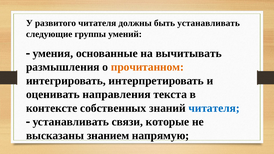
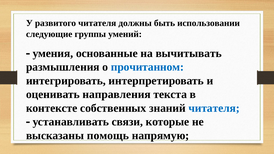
быть устанавливать: устанавливать -> использовании
прочитанном colour: orange -> blue
знанием: знанием -> помощь
